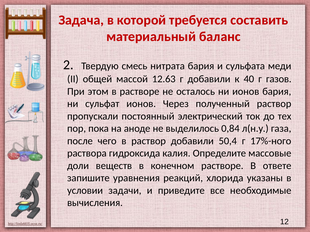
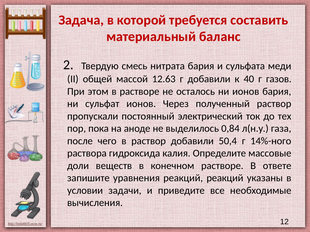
17%-ного: 17%-ного -> 14%-ного
реакций хлорида: хлорида -> реакций
